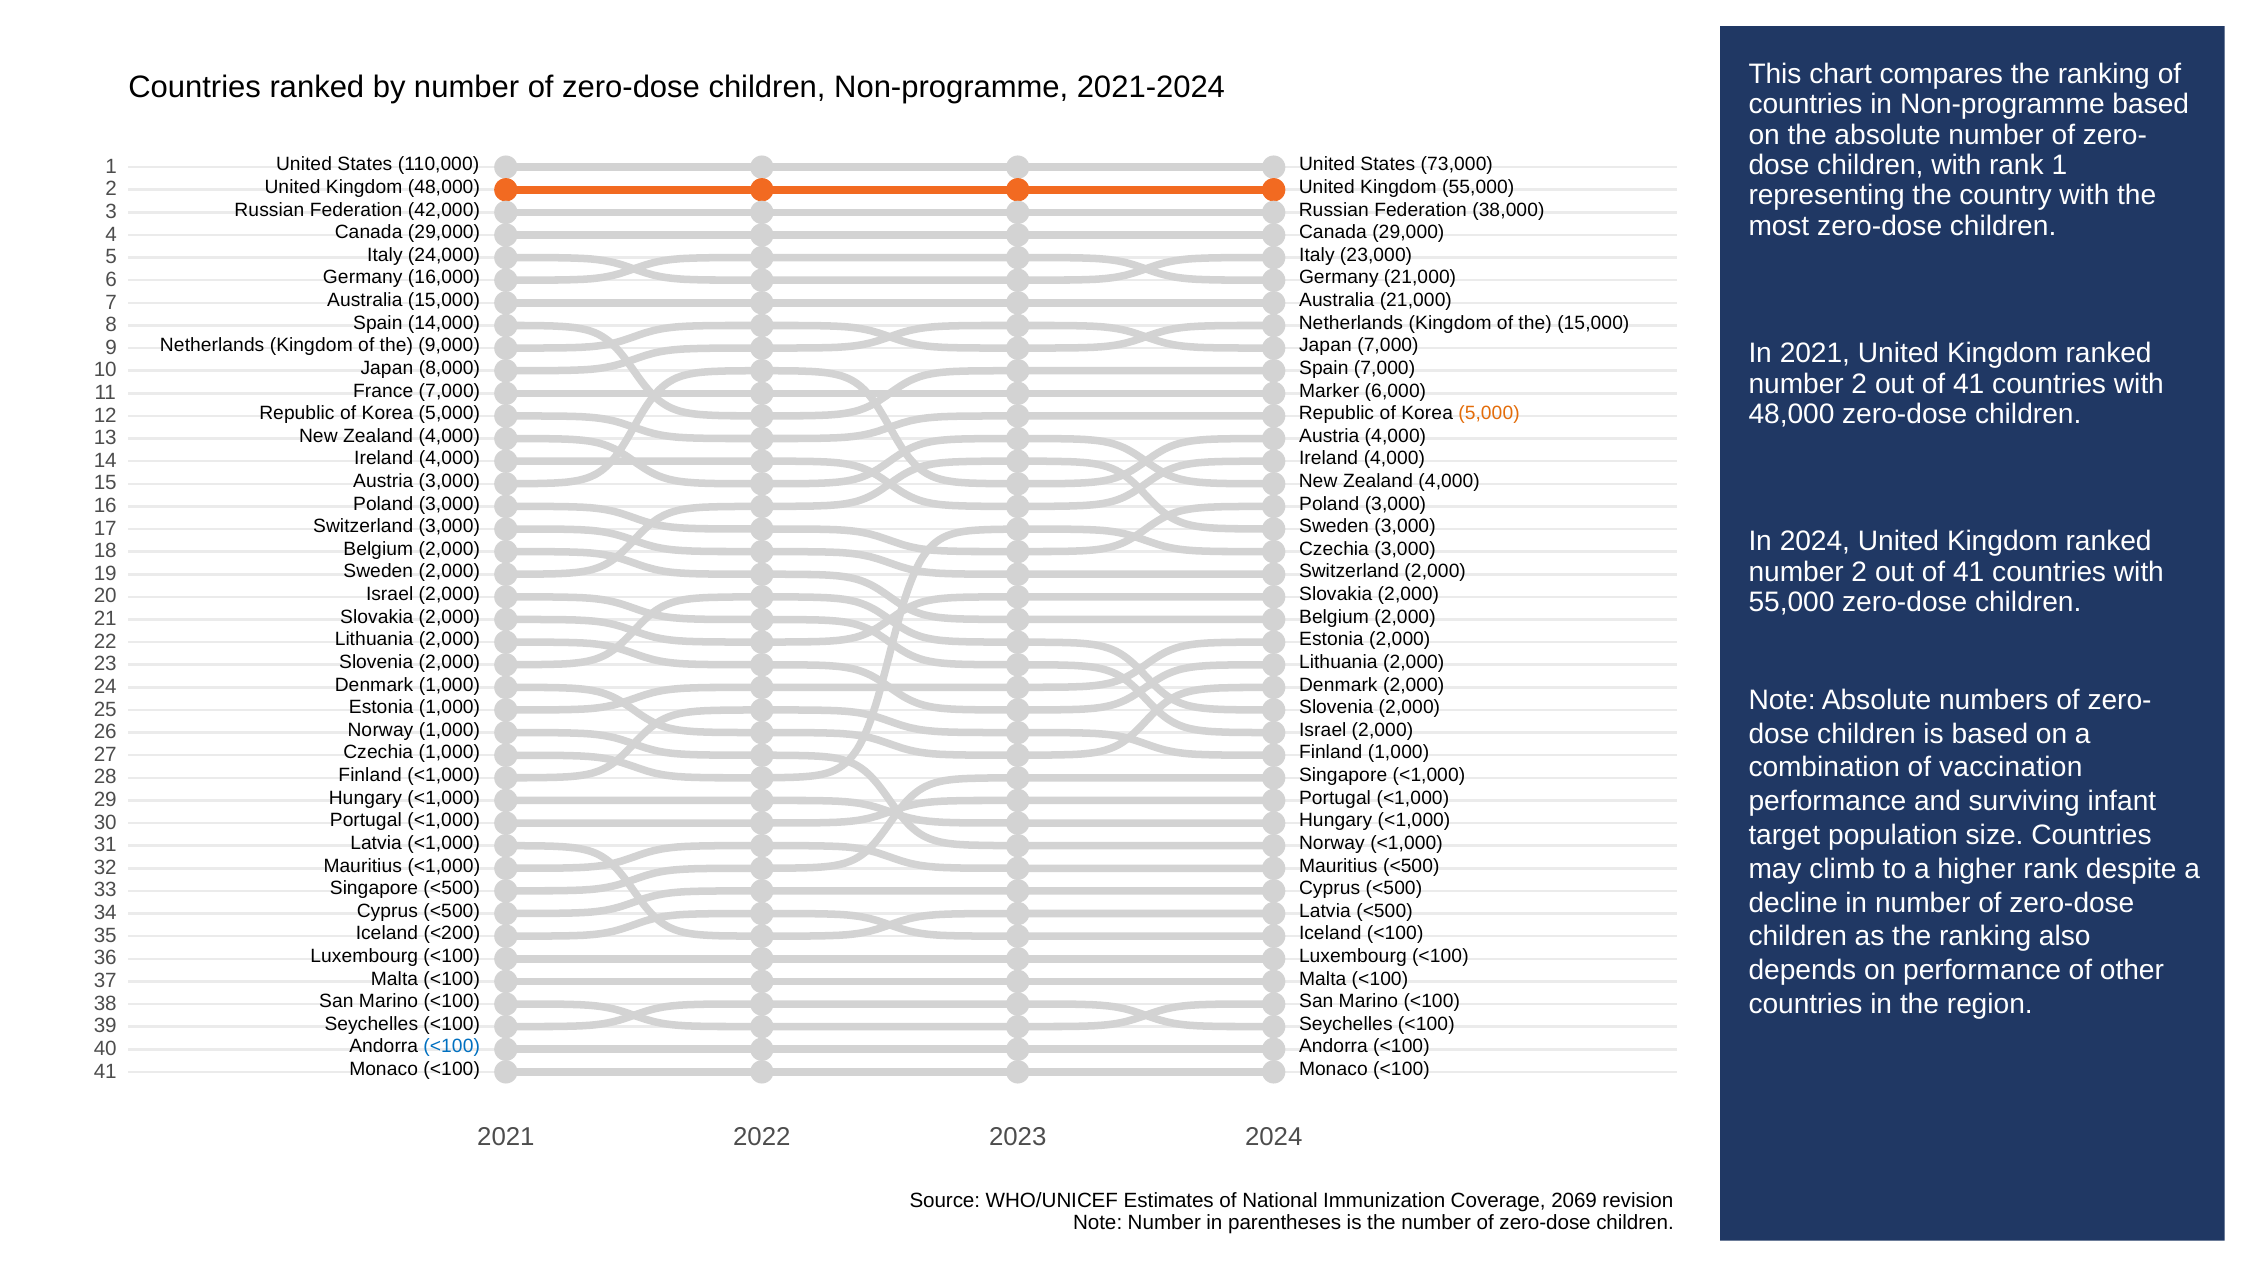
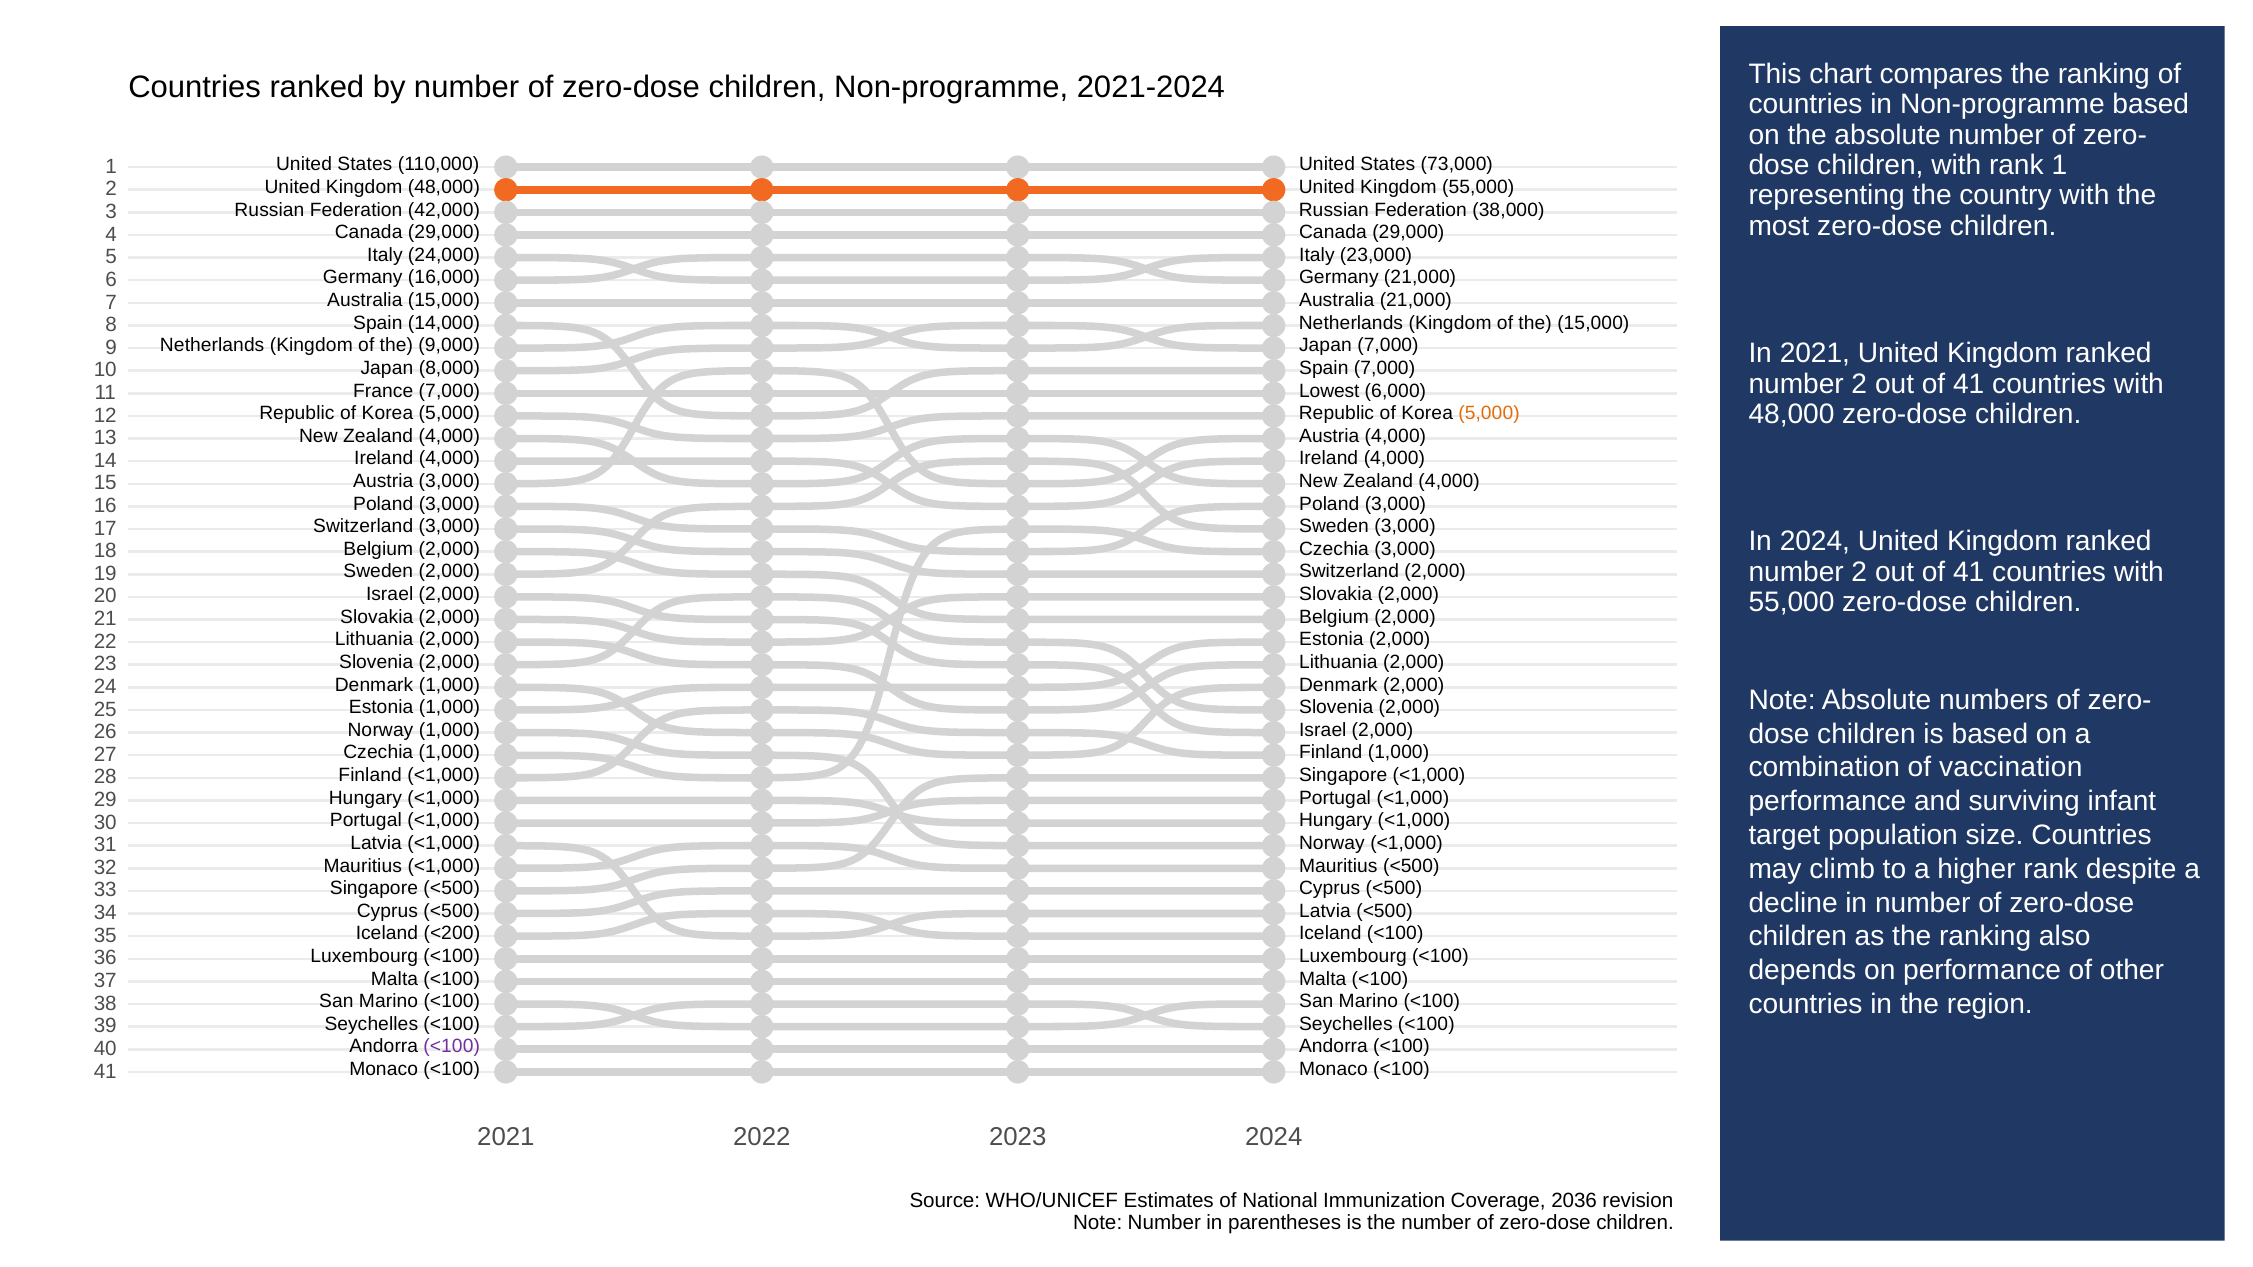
Marker: Marker -> Lowest
<100 at (452, 1047) colour: blue -> purple
2069: 2069 -> 2036
